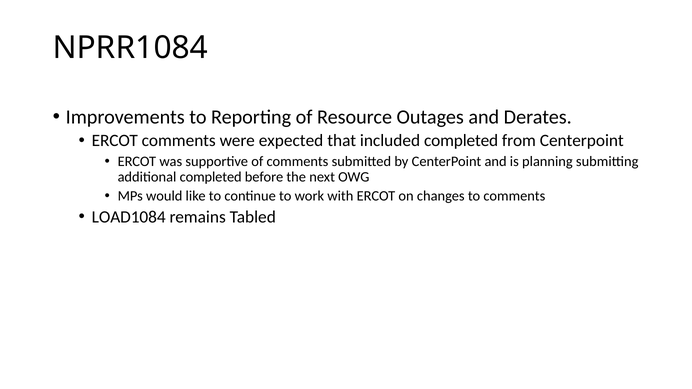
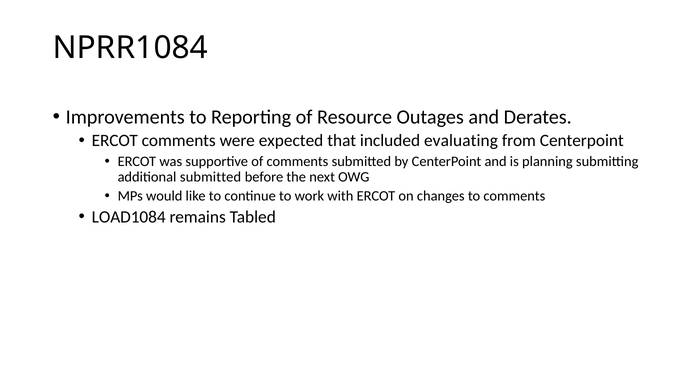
included completed: completed -> evaluating
additional completed: completed -> submitted
